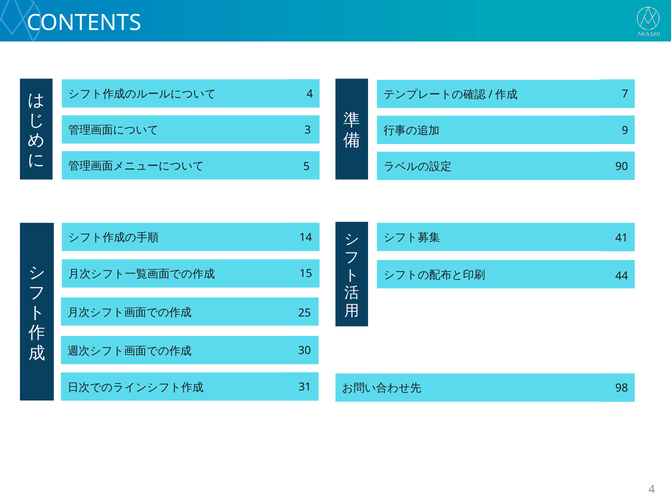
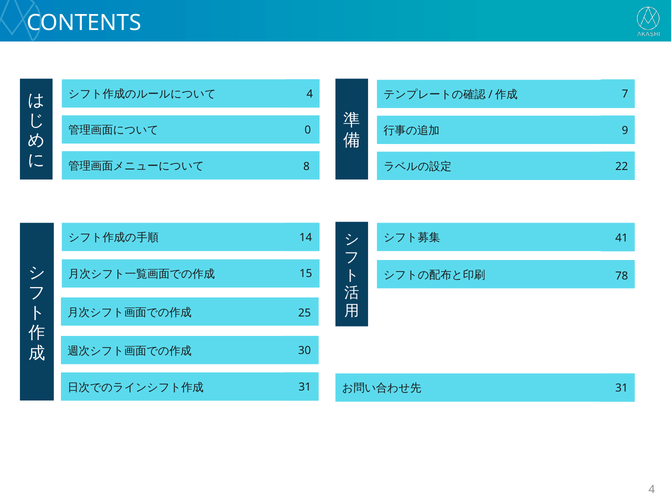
3: 3 -> 0
5: 5 -> 8
90: 90 -> 22
44: 44 -> 78
98 at (622, 388): 98 -> 31
